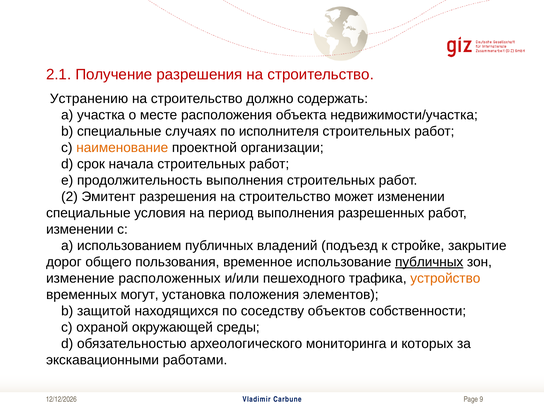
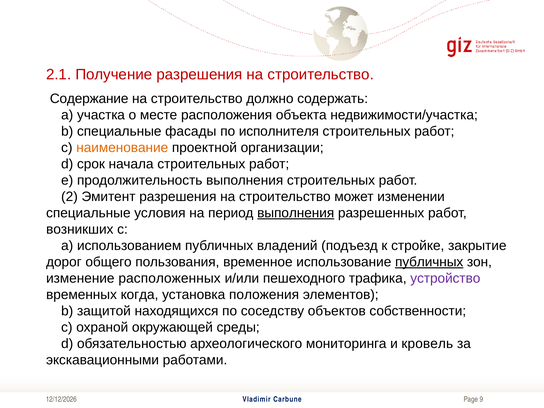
Устранению: Устранению -> Содержание
случаях: случаях -> фасады
выполнения at (296, 213) underline: none -> present
изменении at (80, 229): изменении -> возникших
устройство colour: orange -> purple
могут: могут -> когда
которых: которых -> кровель
